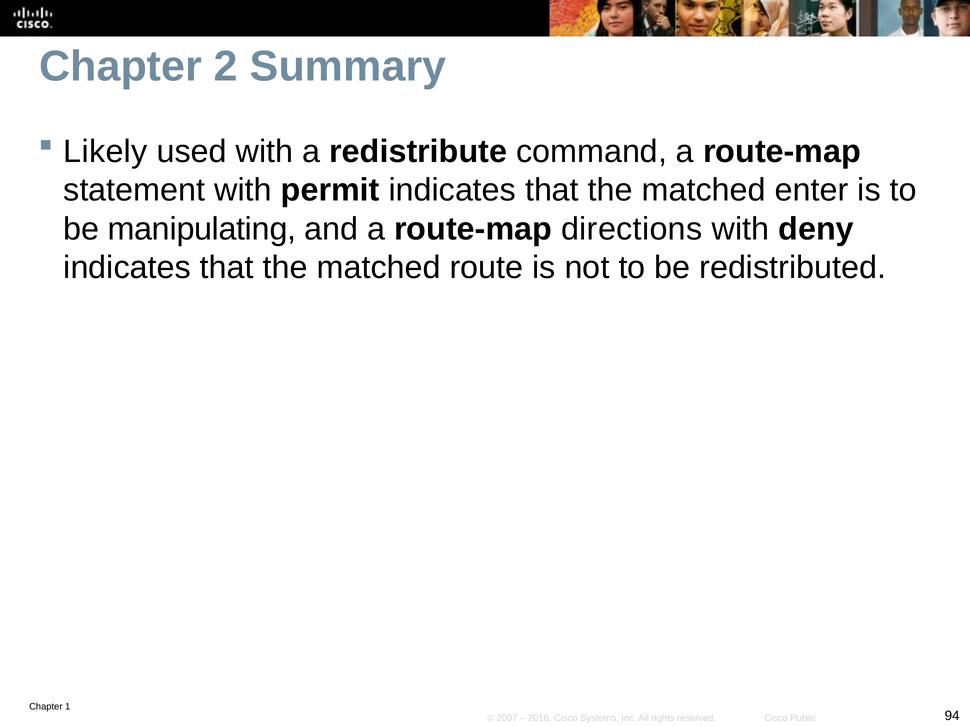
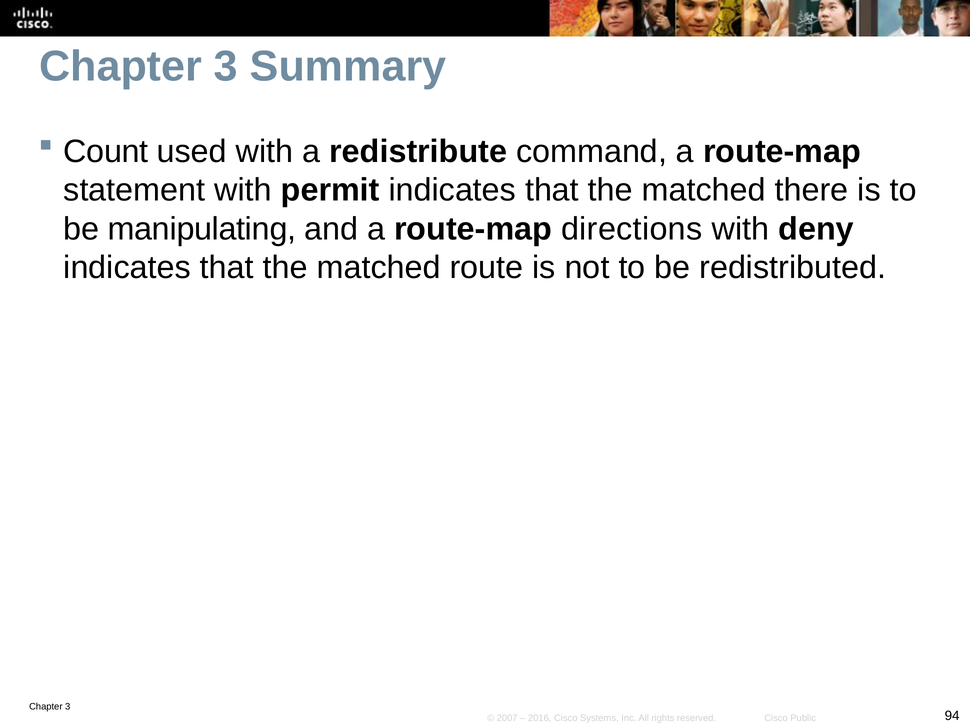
2 at (226, 67): 2 -> 3
Likely: Likely -> Count
enter: enter -> there
1 at (68, 707): 1 -> 3
